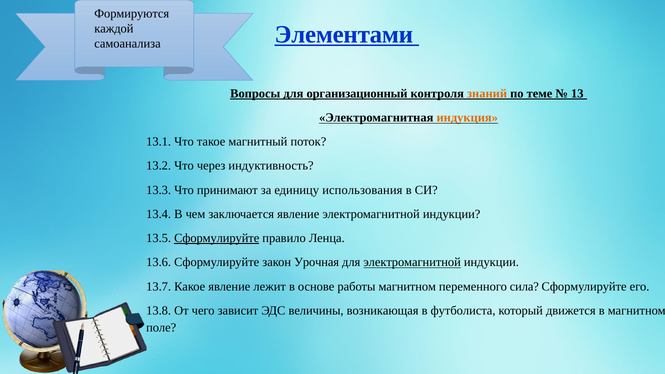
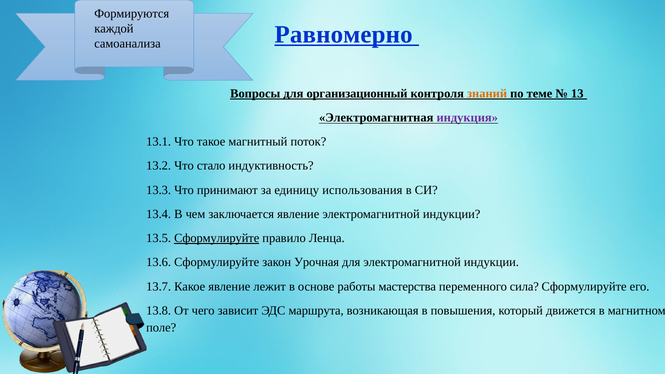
Элементами: Элементами -> Равномерно
индукция colour: orange -> purple
через: через -> стало
электромагнитной at (412, 262) underline: present -> none
работы магнитном: магнитном -> мастерства
величины: величины -> маршрута
футболиста: футболиста -> повышения
